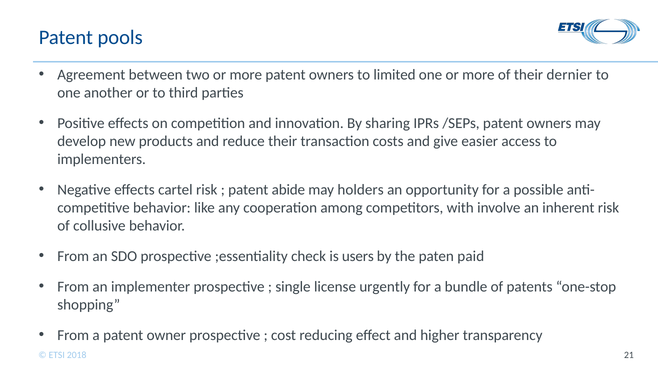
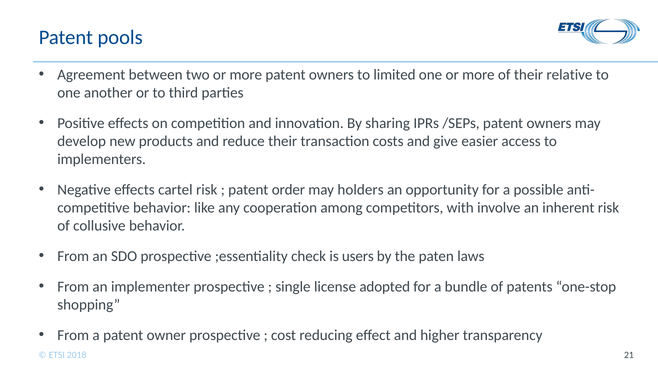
dernier: dernier -> relative
abide: abide -> order
paid: paid -> laws
urgently: urgently -> adopted
